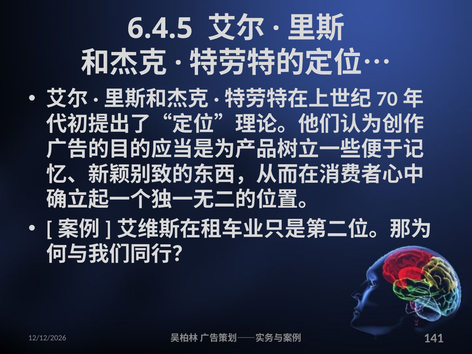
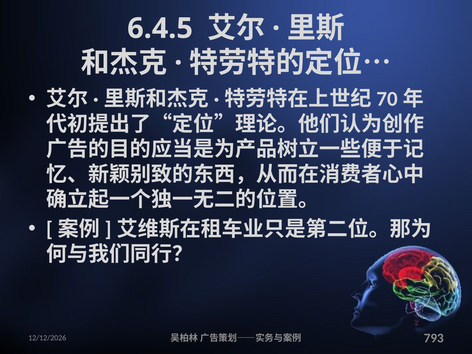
141: 141 -> 793
